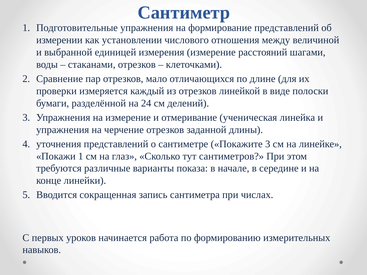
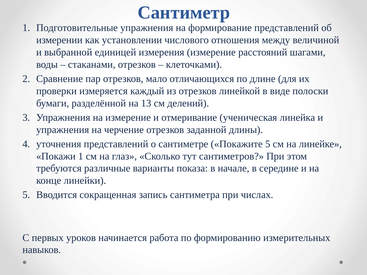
24: 24 -> 13
Покажите 3: 3 -> 5
